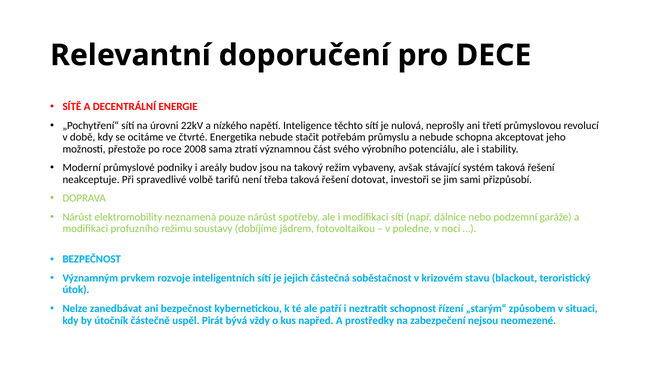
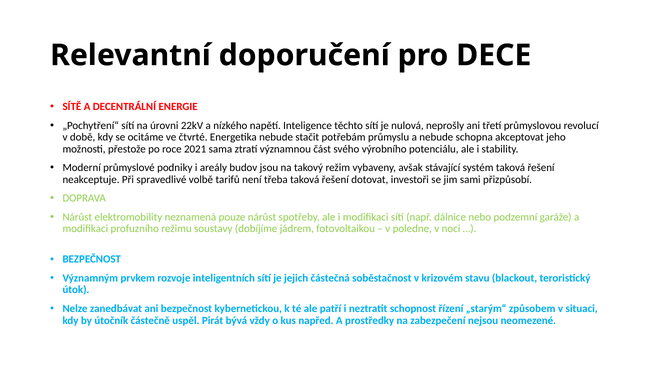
2008: 2008 -> 2021
